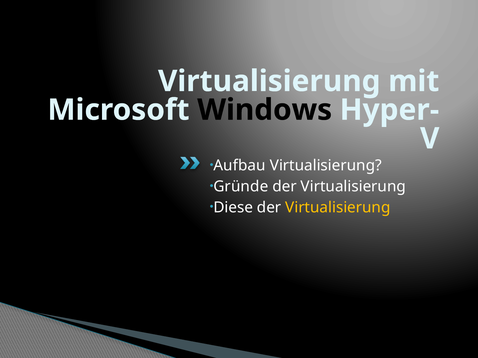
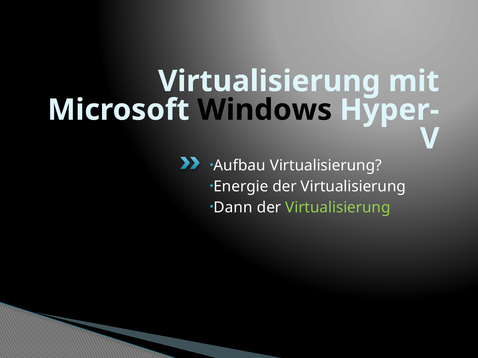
Gründe: Gründe -> Energie
Diese: Diese -> Dann
Virtualisierung at (338, 208) colour: yellow -> light green
